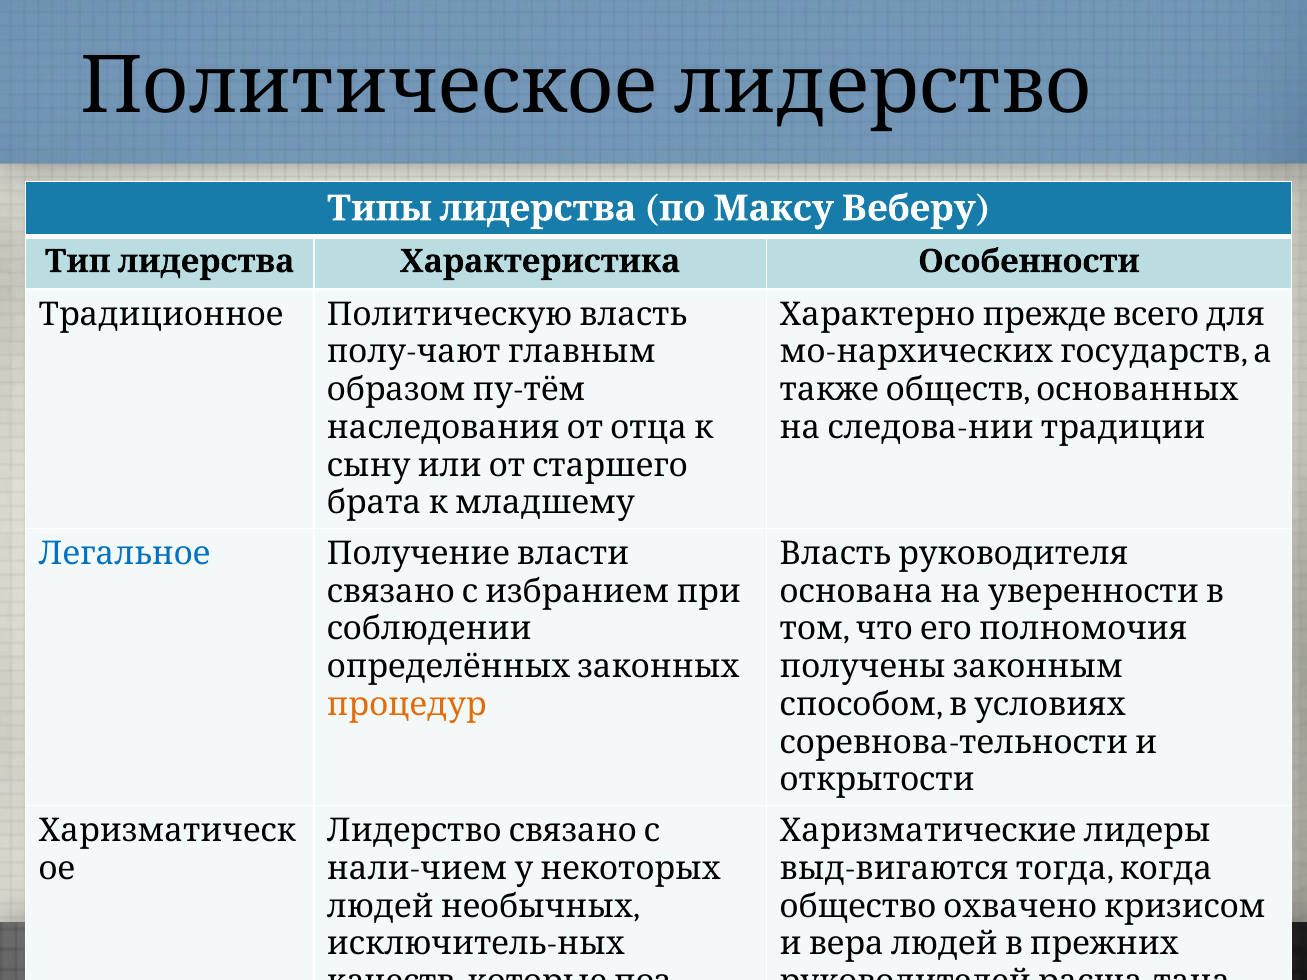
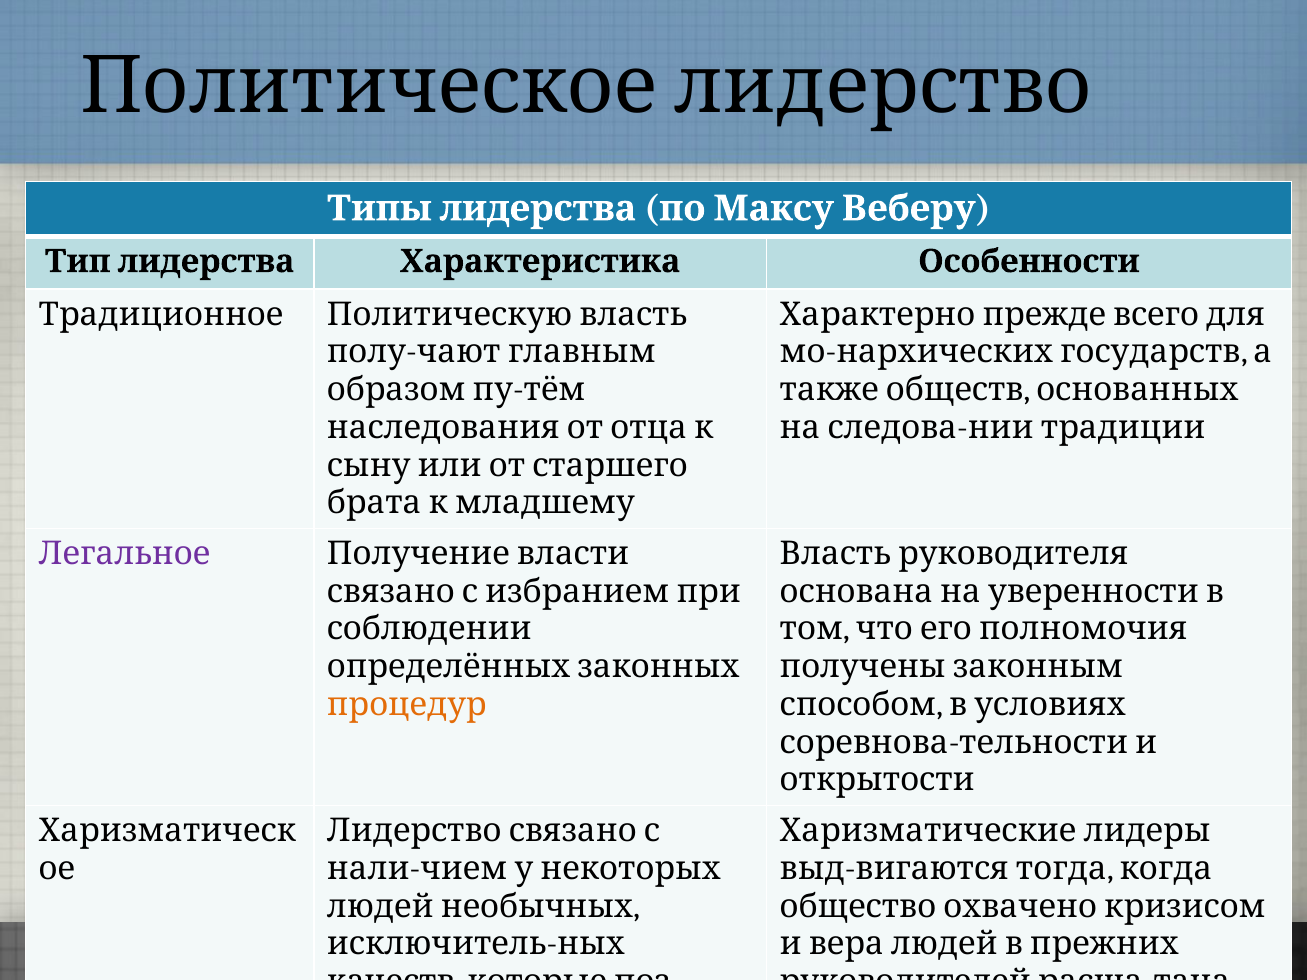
Легальное colour: blue -> purple
